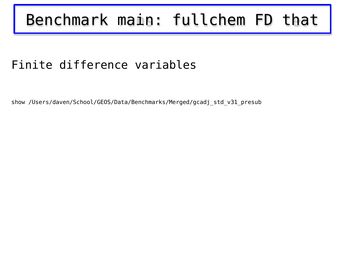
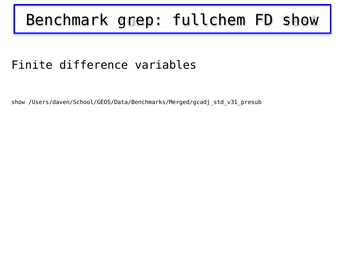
main: main -> grep
FD that: that -> show
